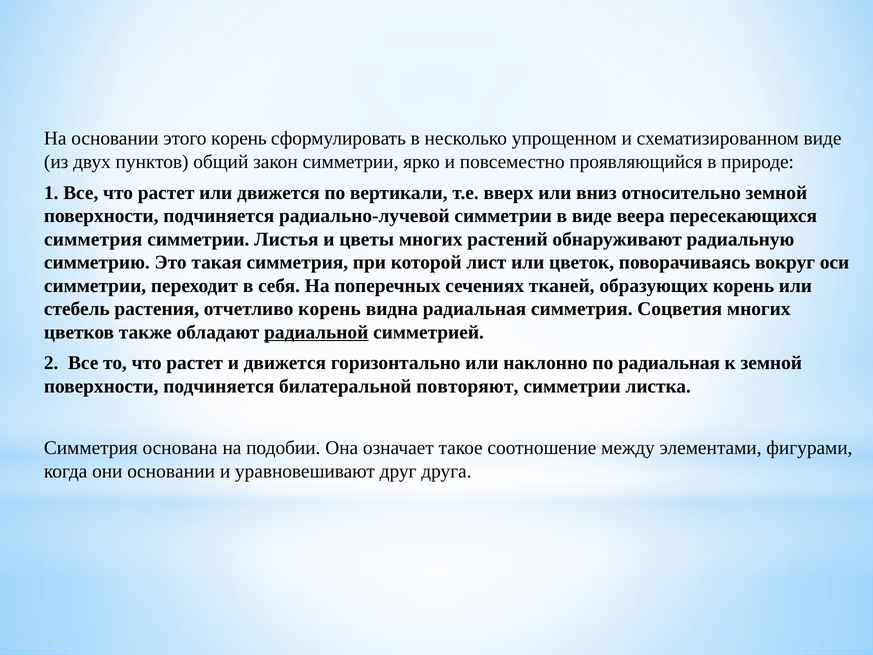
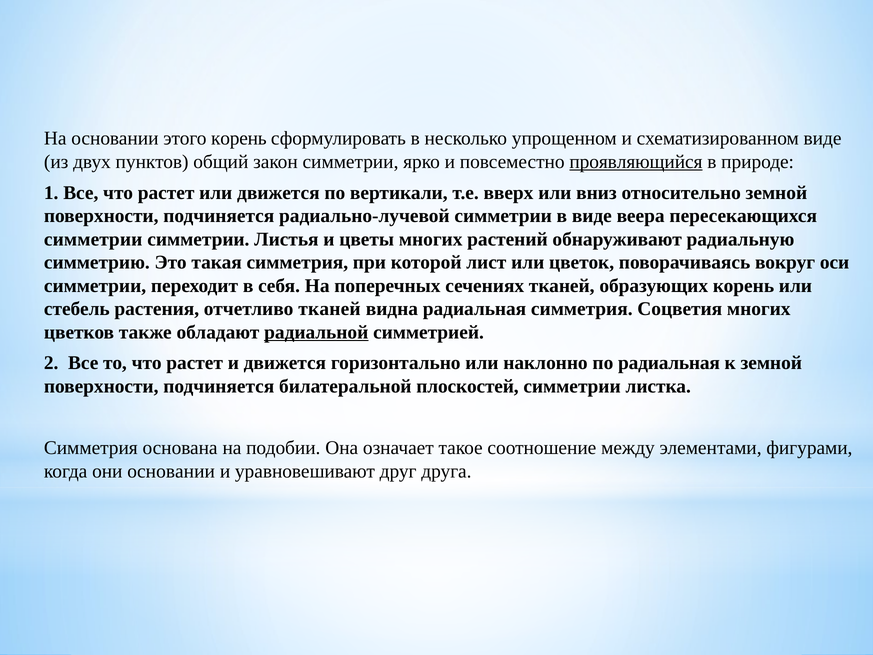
проявляющийся underline: none -> present
симметрия at (93, 239): симметрия -> симметрии
отчетливо корень: корень -> тканей
повторяют: повторяют -> плоскостей
